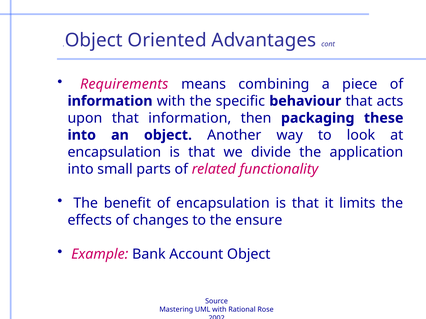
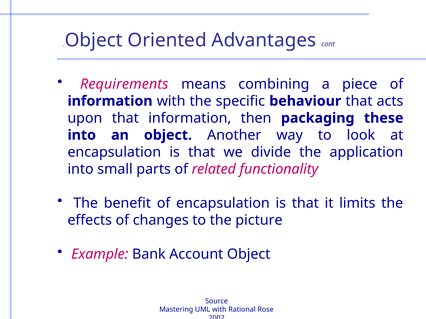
ensure: ensure -> picture
